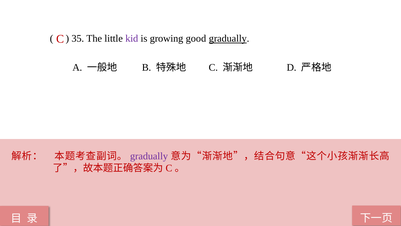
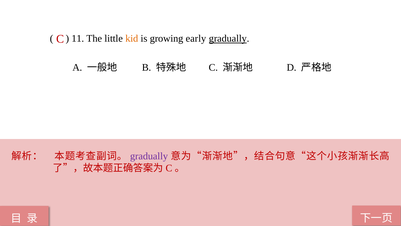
35: 35 -> 11
kid colour: purple -> orange
good: good -> early
